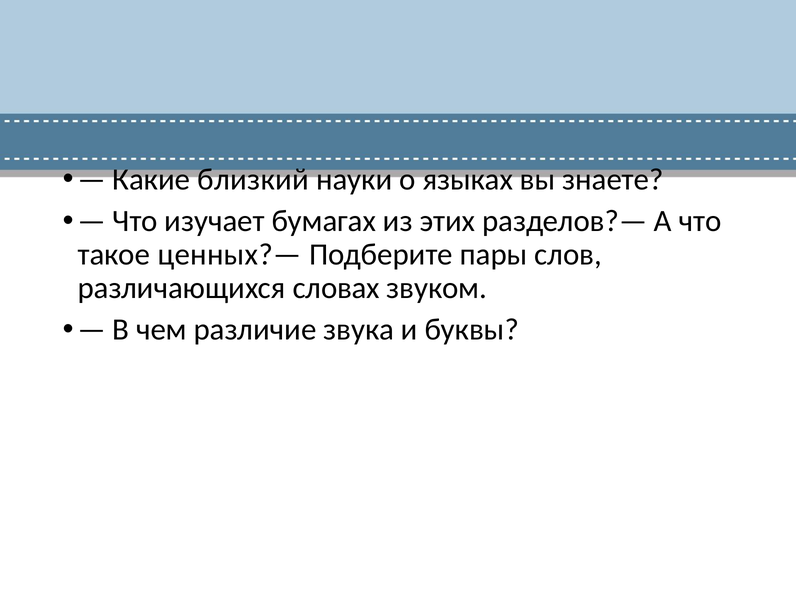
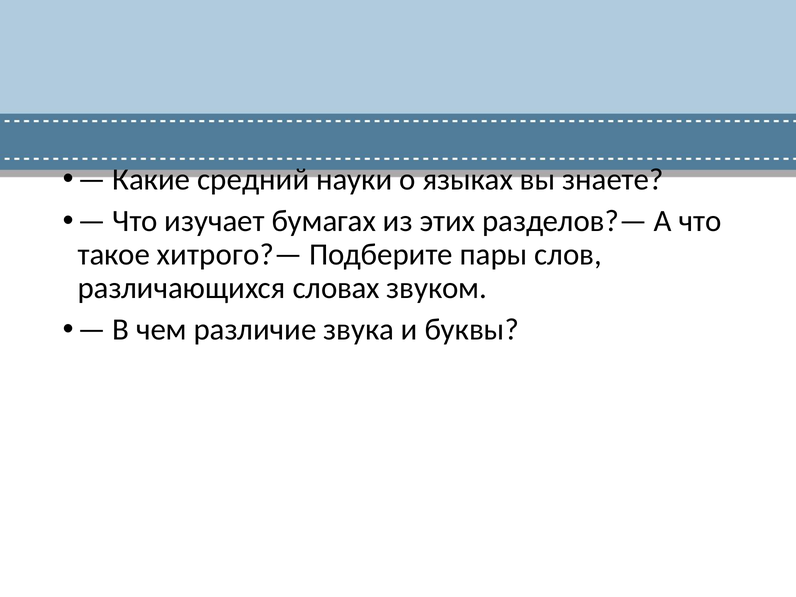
близкий: близкий -> средний
ценных?—: ценных?— -> хитрого?—
